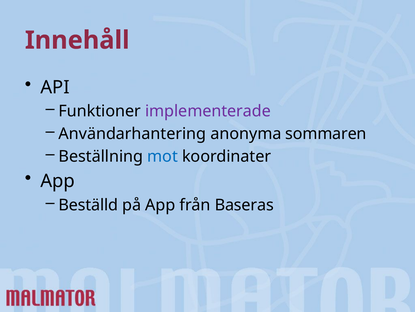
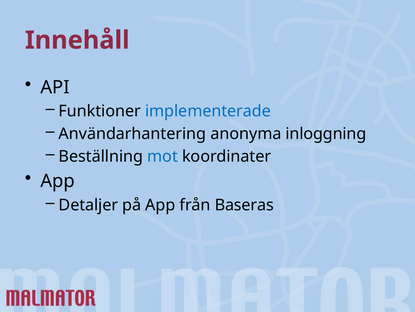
implementerade colour: purple -> blue
sommaren: sommaren -> inloggning
Beställd: Beställd -> Detaljer
